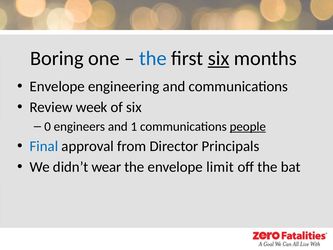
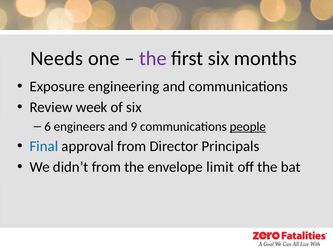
Boring: Boring -> Needs
the at (153, 58) colour: blue -> purple
six at (219, 58) underline: present -> none
Envelope at (57, 87): Envelope -> Exposure
0: 0 -> 6
1: 1 -> 9
didn’t wear: wear -> from
